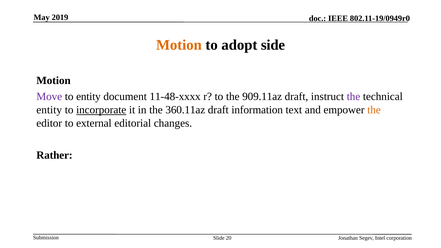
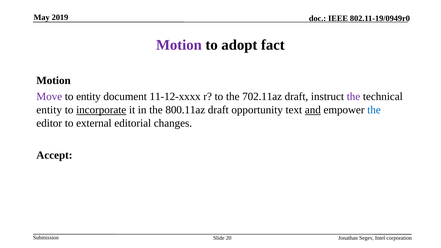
Motion at (179, 45) colour: orange -> purple
side: side -> fact
11-48-xxxx: 11-48-xxxx -> 11-12-xxxx
909.11az: 909.11az -> 702.11az
360.11az: 360.11az -> 800.11az
information: information -> opportunity
and underline: none -> present
the at (374, 110) colour: orange -> blue
Rather: Rather -> Accept
